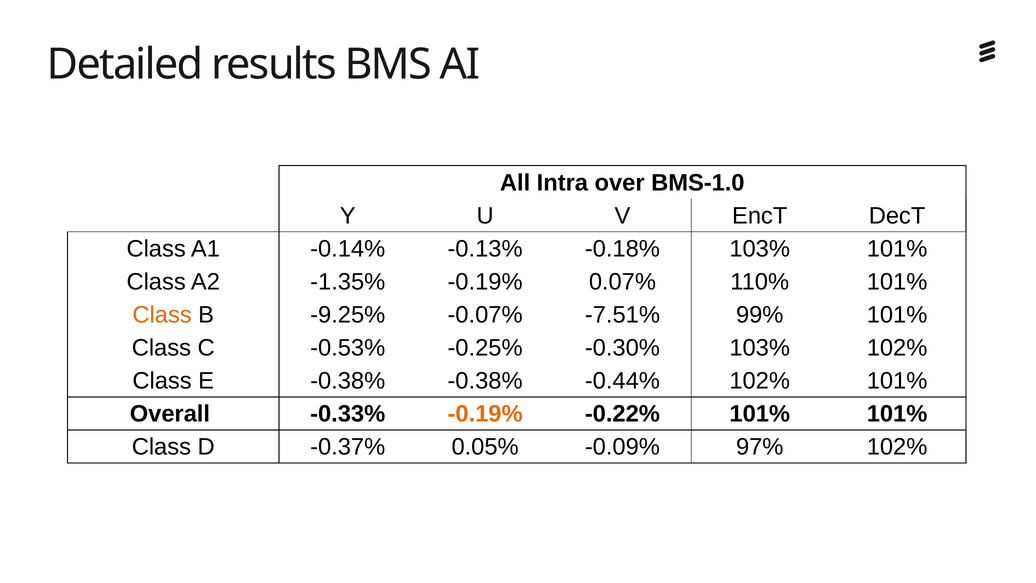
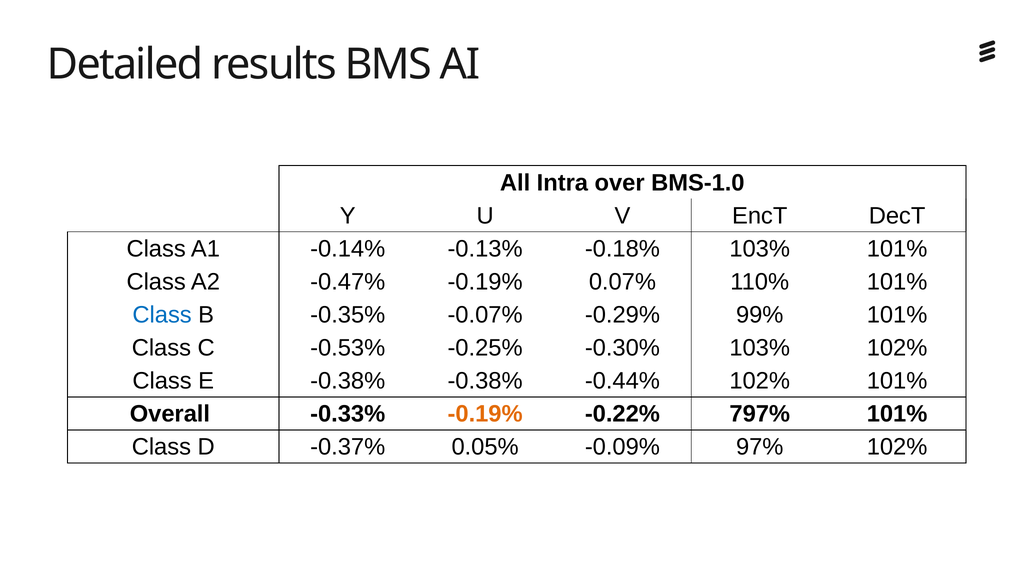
-1.35%: -1.35% -> -0.47%
Class at (162, 315) colour: orange -> blue
-9.25%: -9.25% -> -0.35%
-7.51%: -7.51% -> -0.29%
-0.22% 101%: 101% -> 797%
